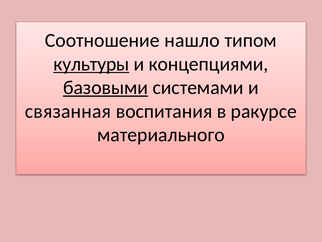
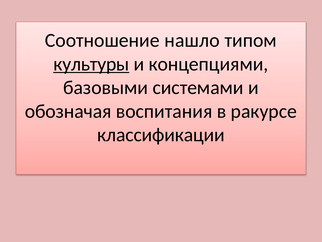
базовыми underline: present -> none
связанная: связанная -> обозначая
материального: материального -> классификации
